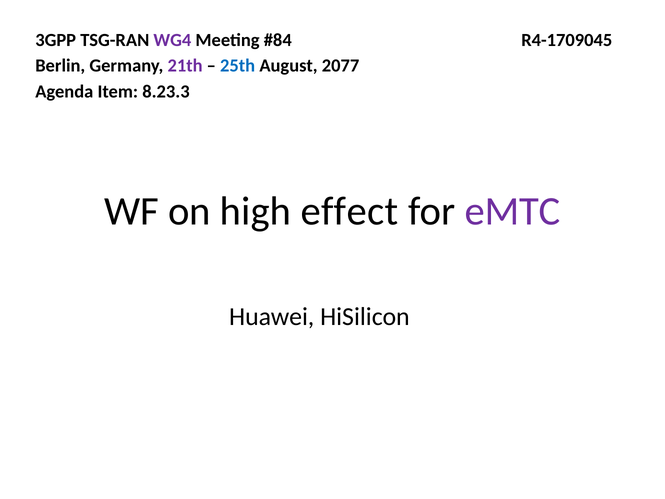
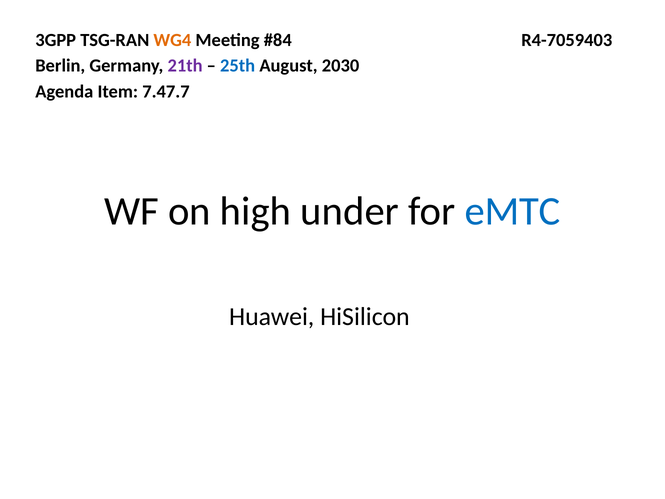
WG4 colour: purple -> orange
R4-1709045: R4-1709045 -> R4-7059403
2077: 2077 -> 2030
8.23.3: 8.23.3 -> 7.47.7
effect: effect -> under
eMTC colour: purple -> blue
